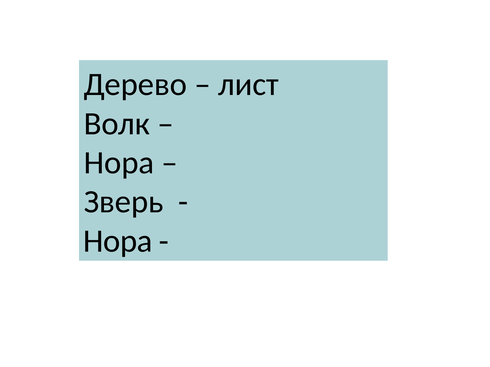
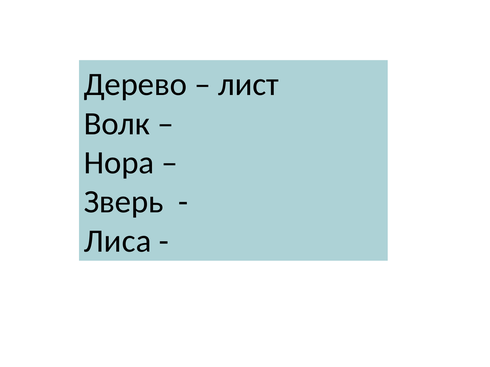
Нора at (118, 241): Нора -> Лиса
